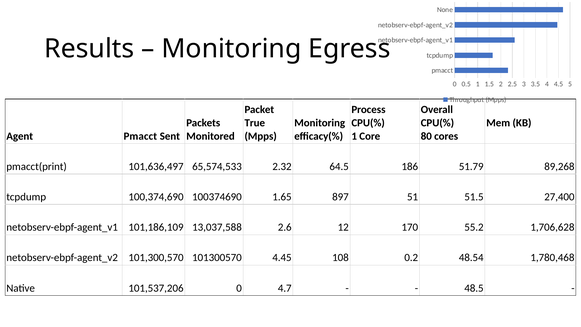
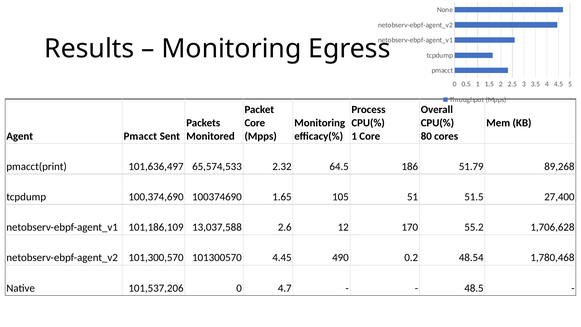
True at (255, 123): True -> Core
897: 897 -> 105
108: 108 -> 490
